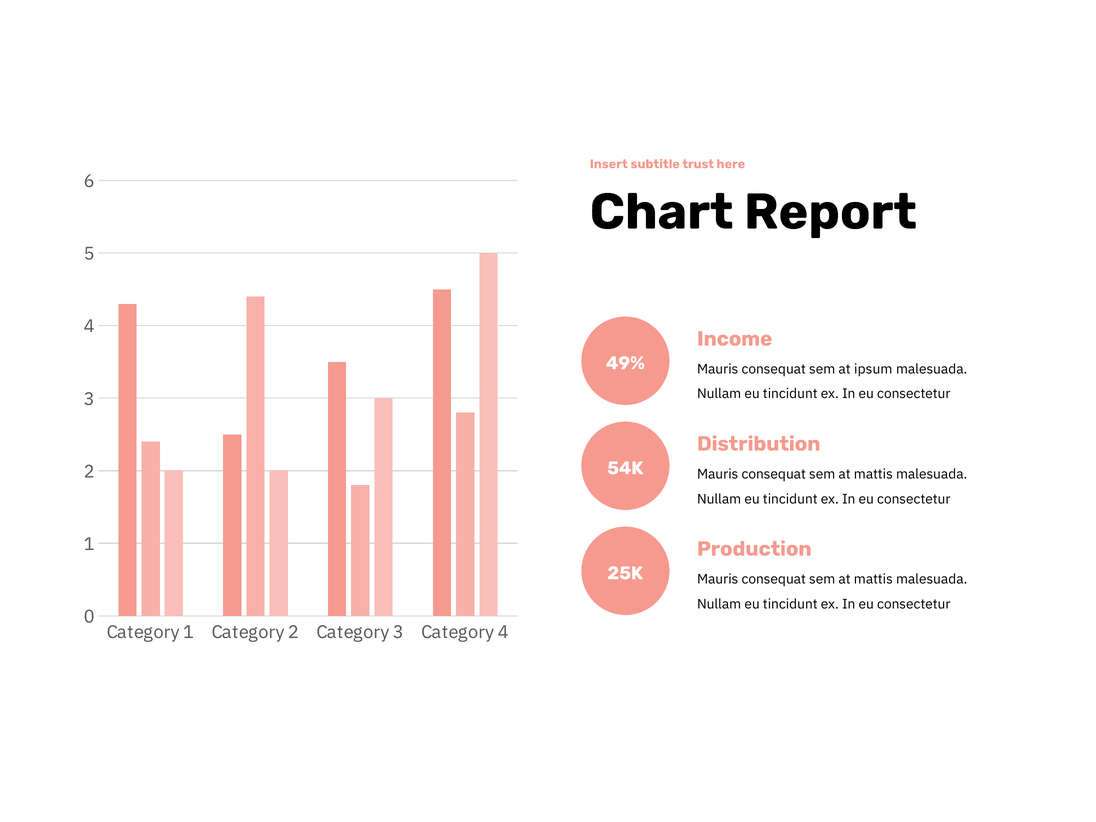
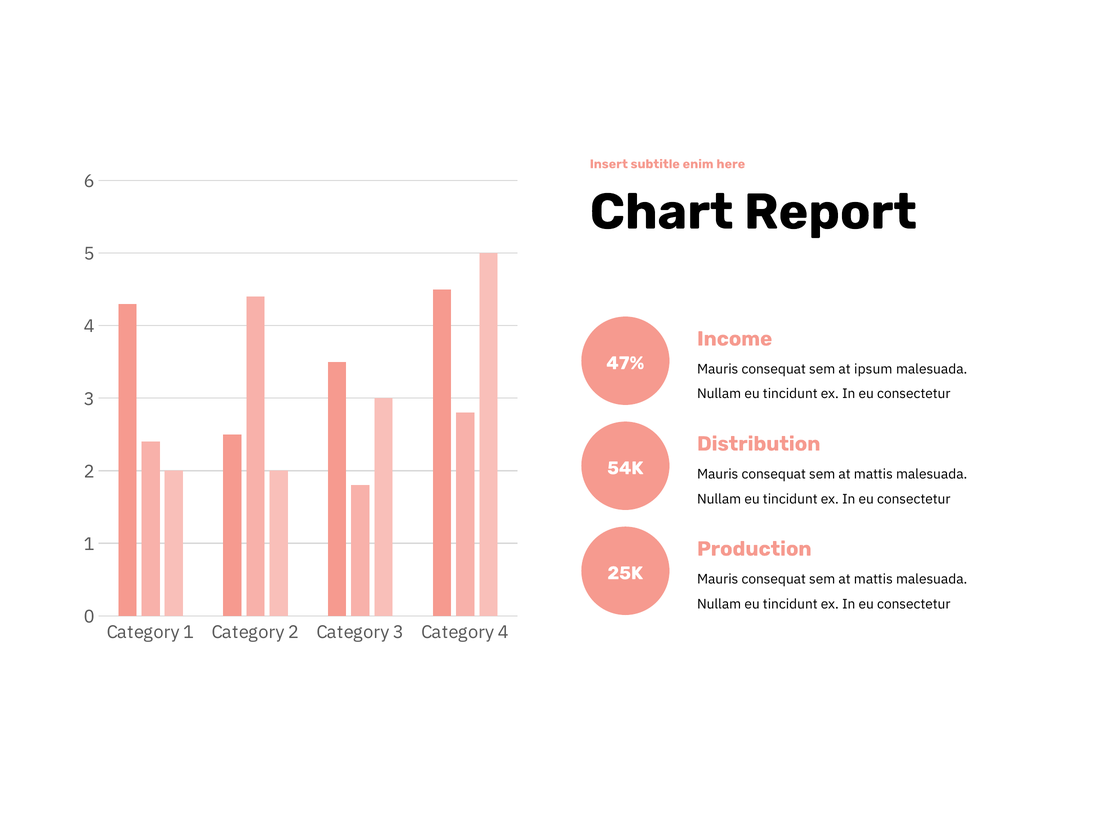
trust: trust -> enim
49%: 49% -> 47%
